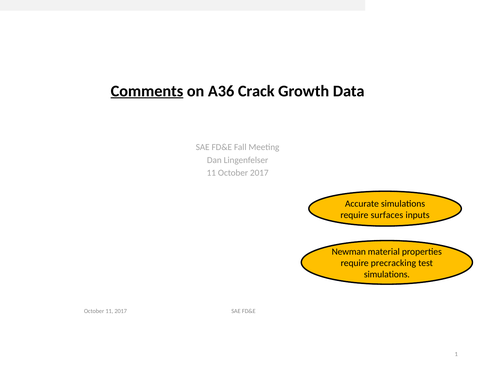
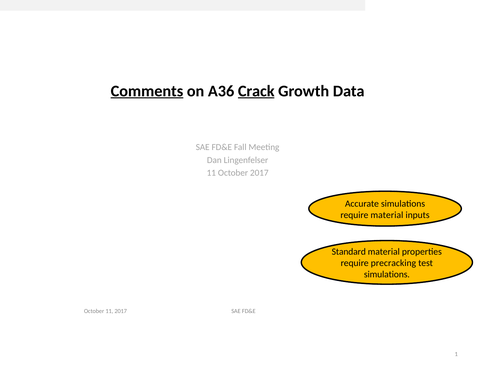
Crack underline: none -> present
require surfaces: surfaces -> material
Newman: Newman -> Standard
